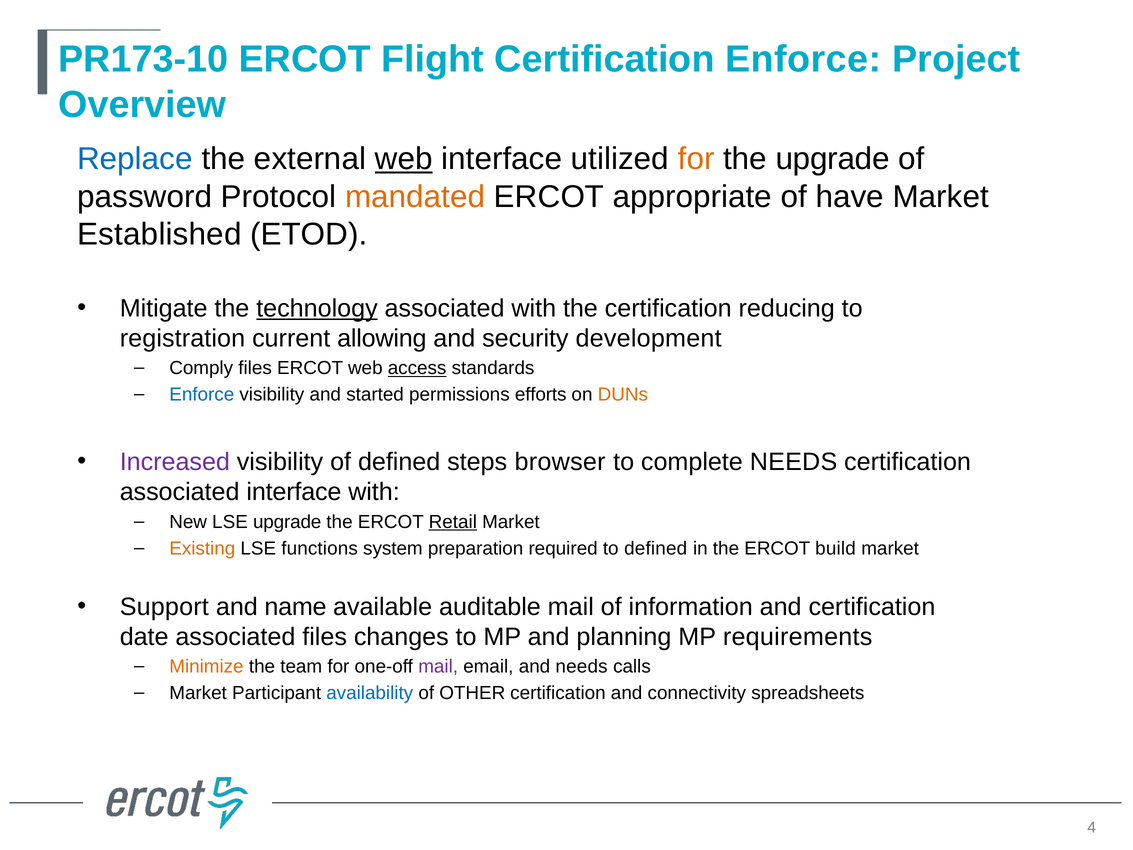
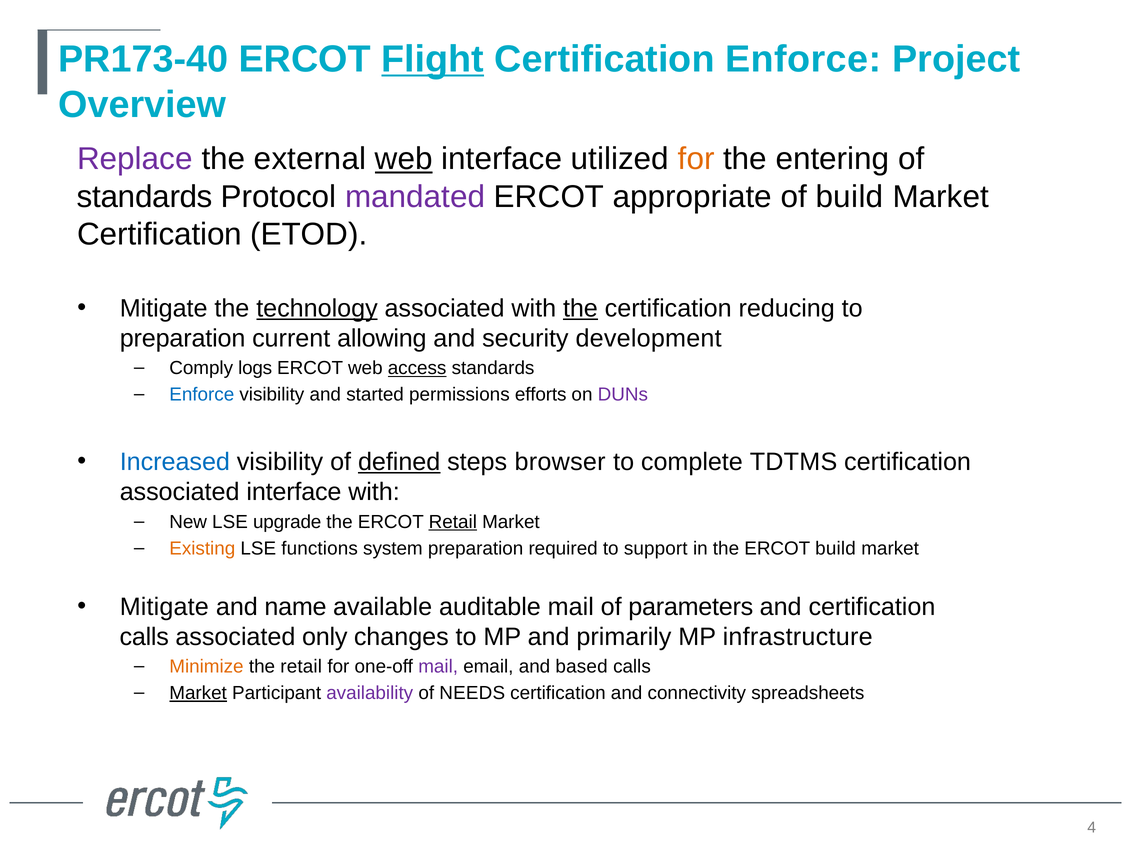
PR173-10: PR173-10 -> PR173-40
Flight underline: none -> present
Replace colour: blue -> purple
the upgrade: upgrade -> entering
password at (145, 197): password -> standards
mandated colour: orange -> purple
of have: have -> build
Established at (159, 234): Established -> Certification
the at (580, 308) underline: none -> present
registration at (182, 338): registration -> preparation
Comply files: files -> logs
DUNs colour: orange -> purple
Increased colour: purple -> blue
defined at (399, 462) underline: none -> present
complete NEEDS: NEEDS -> TDTMS
to defined: defined -> support
Support at (164, 607): Support -> Mitigate
information: information -> parameters
date at (144, 637): date -> calls
associated files: files -> only
planning: planning -> primarily
requirements: requirements -> infrastructure
the team: team -> retail
and needs: needs -> based
Market at (198, 693) underline: none -> present
availability colour: blue -> purple
OTHER: OTHER -> NEEDS
